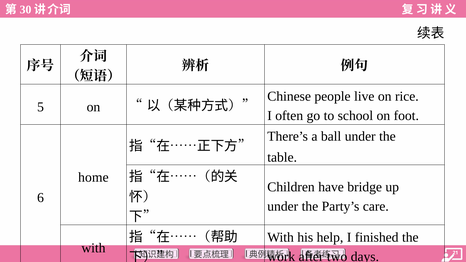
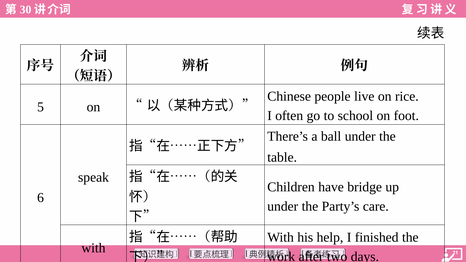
home: home -> speak
